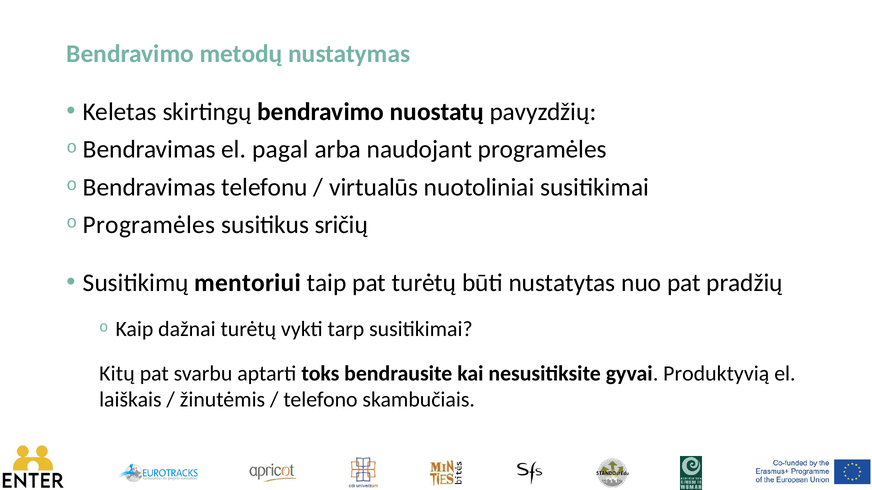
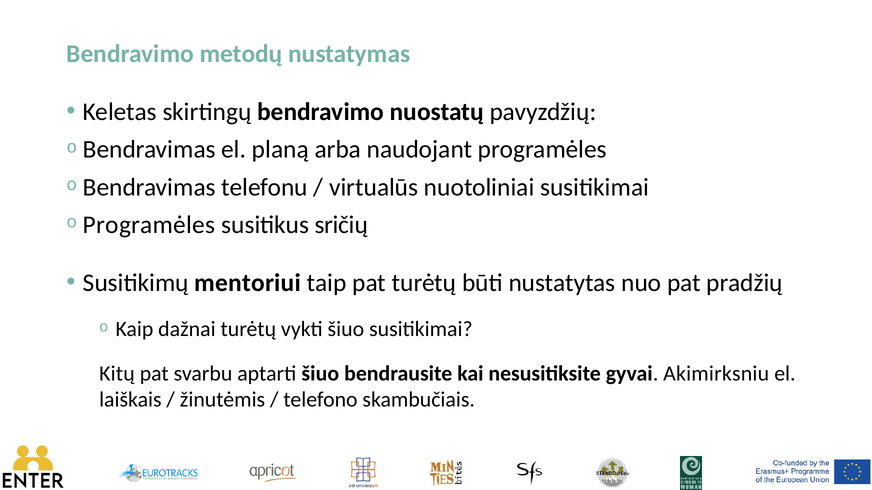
pagal: pagal -> planą
vykti tarp: tarp -> šiuo
aptarti toks: toks -> šiuo
Produktyvią: Produktyvią -> Akimirksniu
